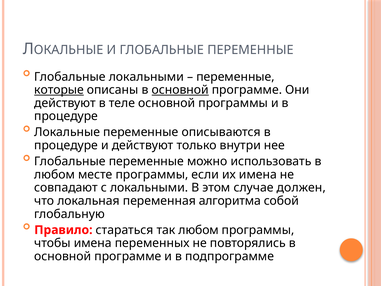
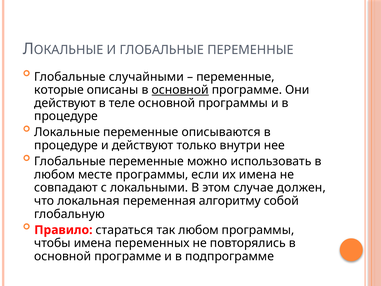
Глобальные локальными: локальными -> случайными
которые underline: present -> none
алгоритма: алгоритма -> алгоритму
